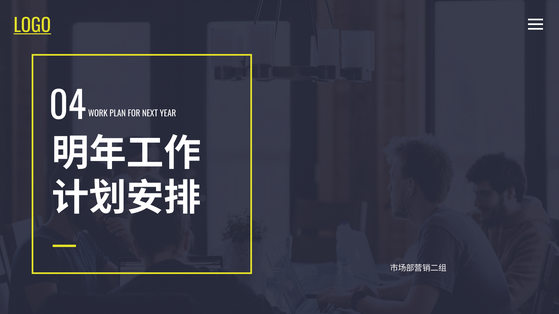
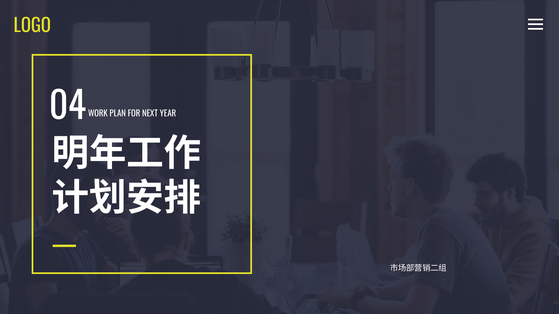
LOGO underline: present -> none
